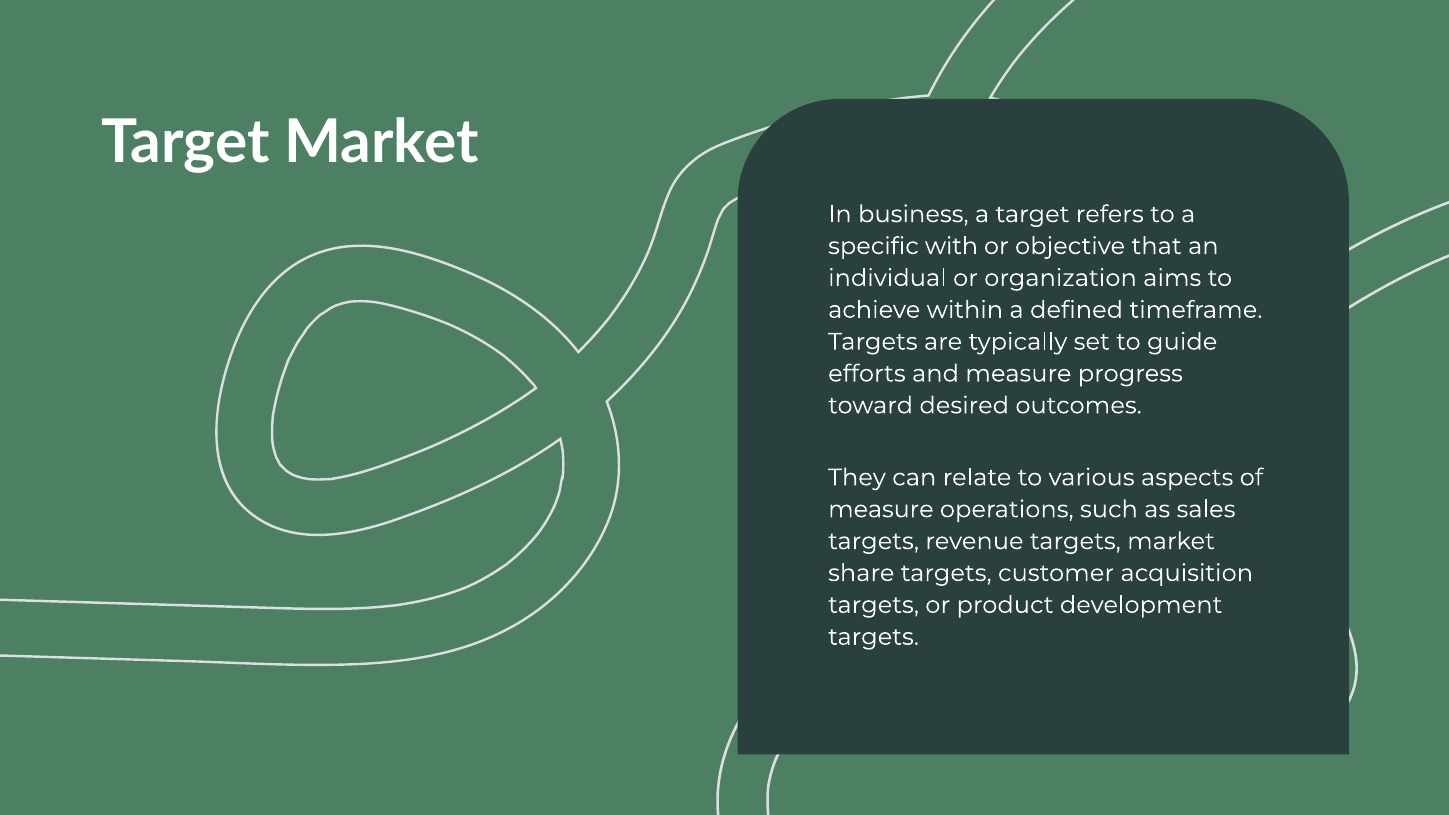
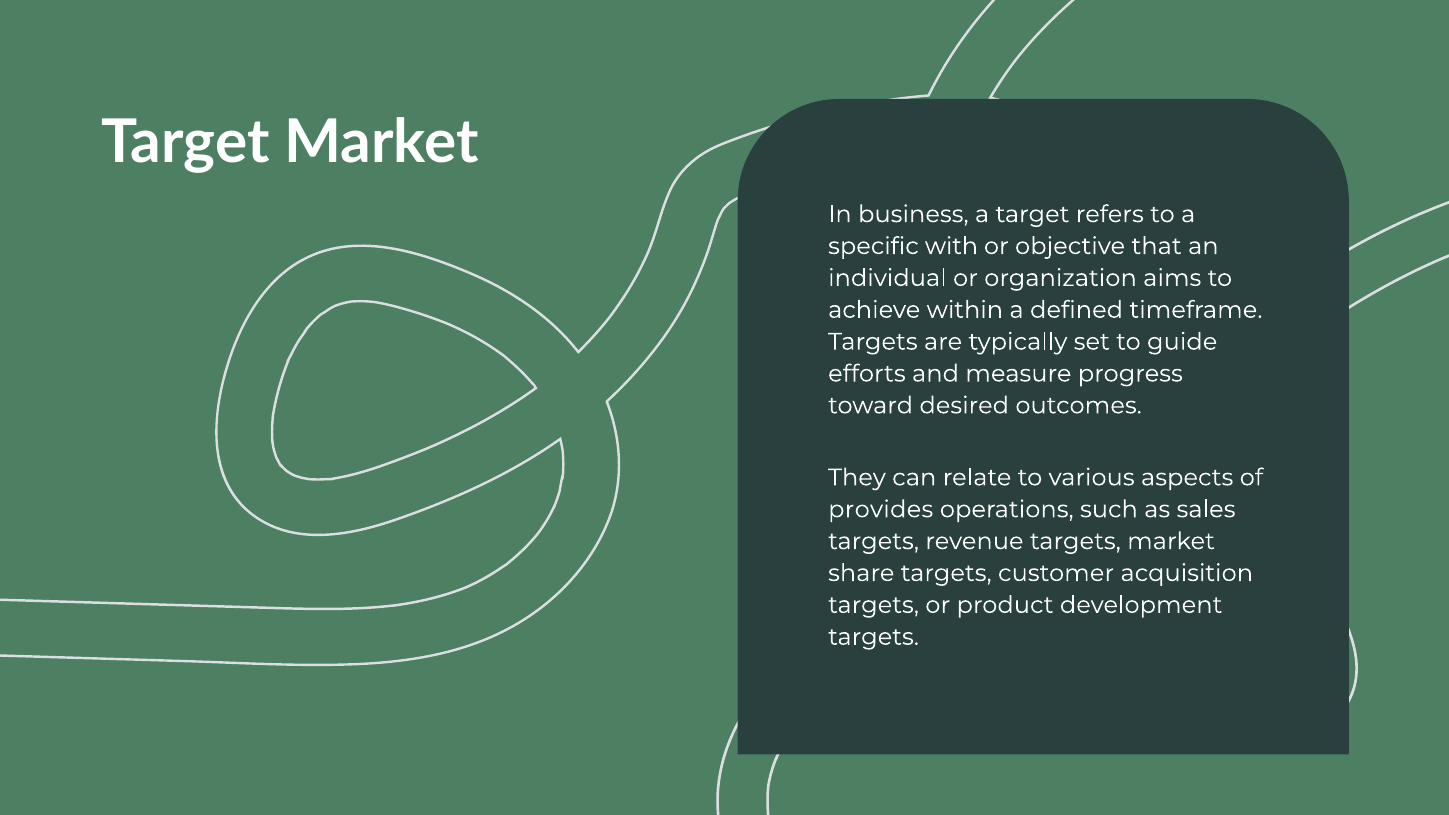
measure at (881, 510): measure -> provides
